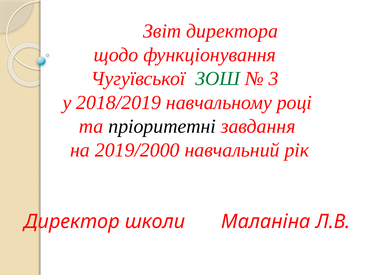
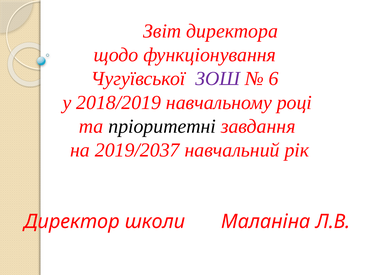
ЗОШ colour: green -> purple
3: 3 -> 6
2019/2000: 2019/2000 -> 2019/2037
